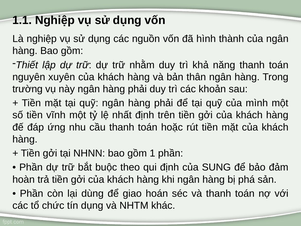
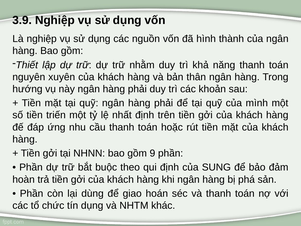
1.1: 1.1 -> 3.9
trường: trường -> hướng
vĩnh: vĩnh -> triến
1: 1 -> 9
